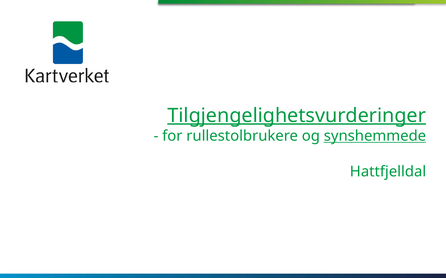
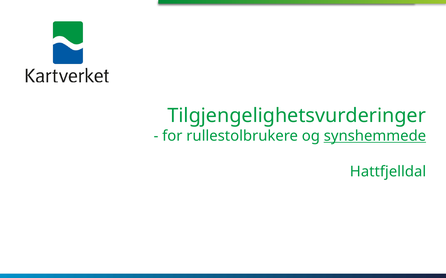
Tilgjengelighetsvurderinger underline: present -> none
